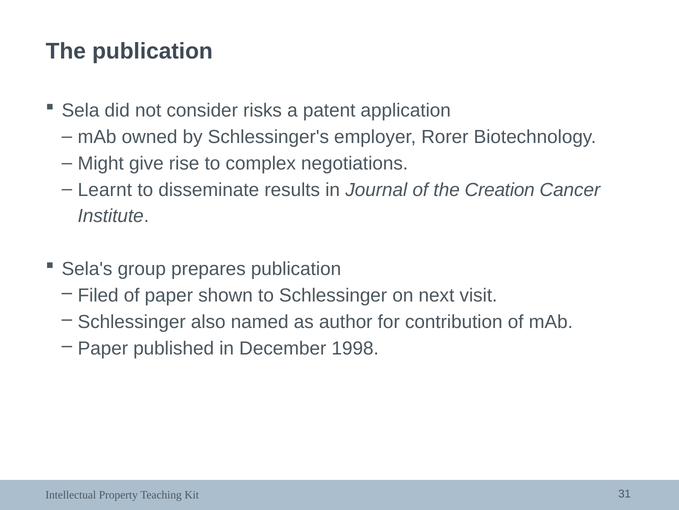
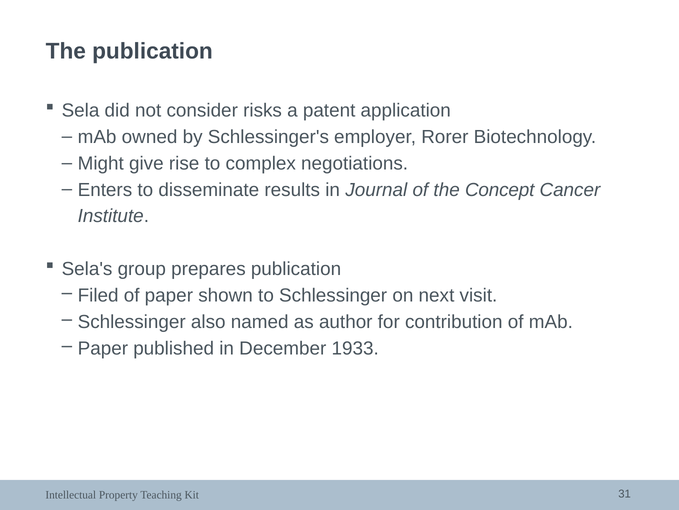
Learnt: Learnt -> Enters
Creation: Creation -> Concept
1998: 1998 -> 1933
